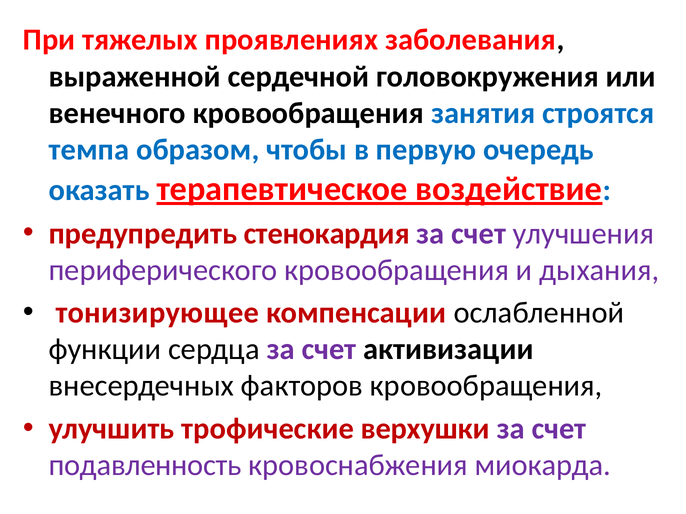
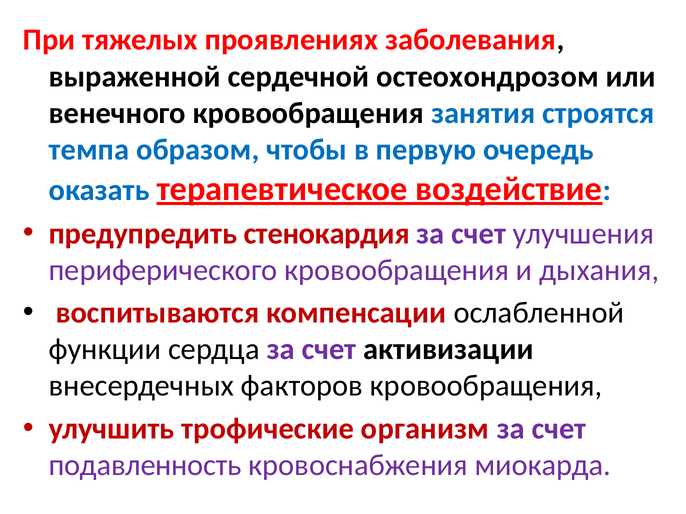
головокружения: головокружения -> остеохондрозом
тонизирующее: тонизирующее -> воспитываются
верхушки: верхушки -> организм
